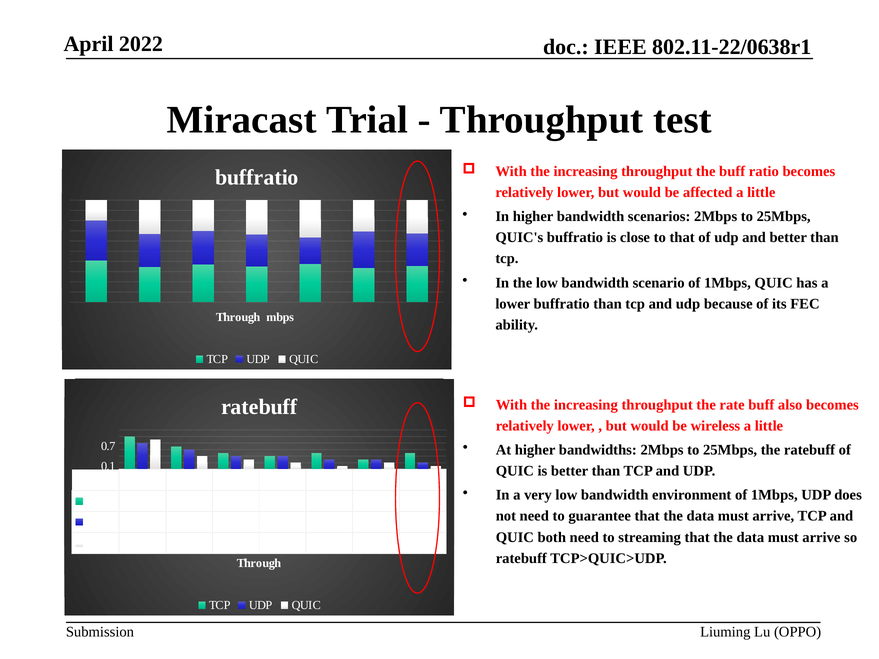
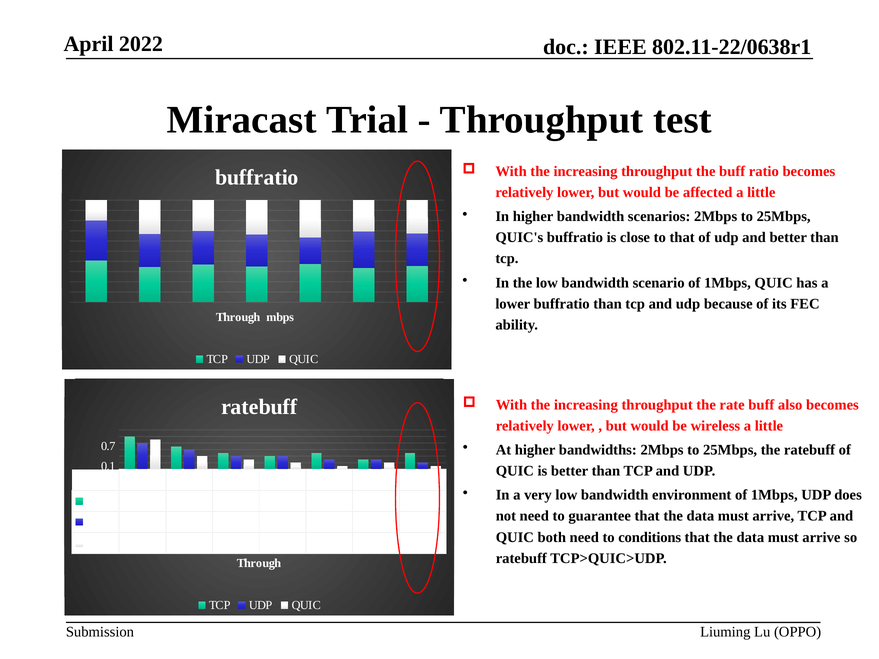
streaming: streaming -> conditions
